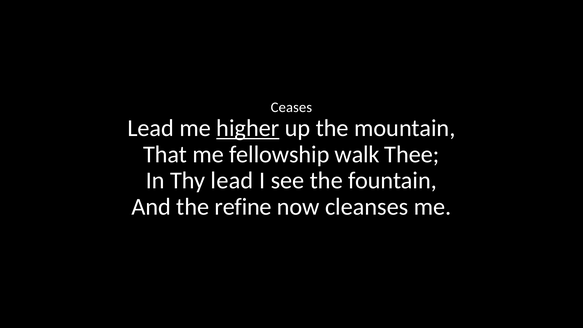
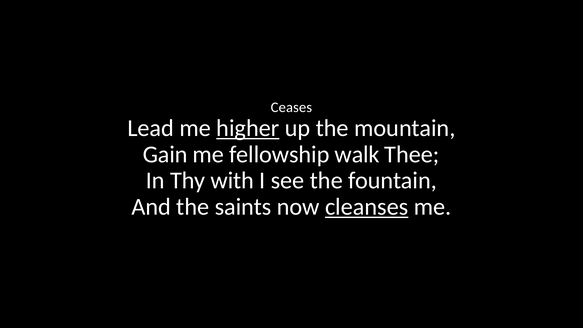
That: That -> Gain
Thy lead: lead -> with
refine: refine -> saints
cleanses underline: none -> present
